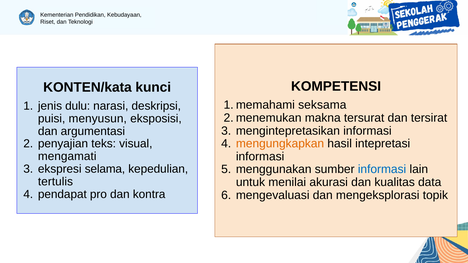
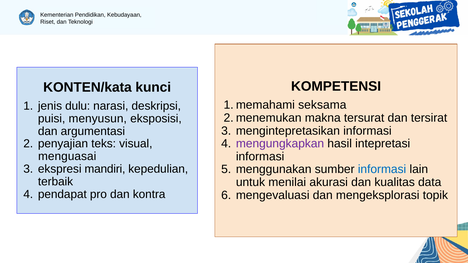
mengungkapkan colour: orange -> purple
mengamati: mengamati -> menguasai
selama: selama -> mandiri
tertulis: tertulis -> terbaik
